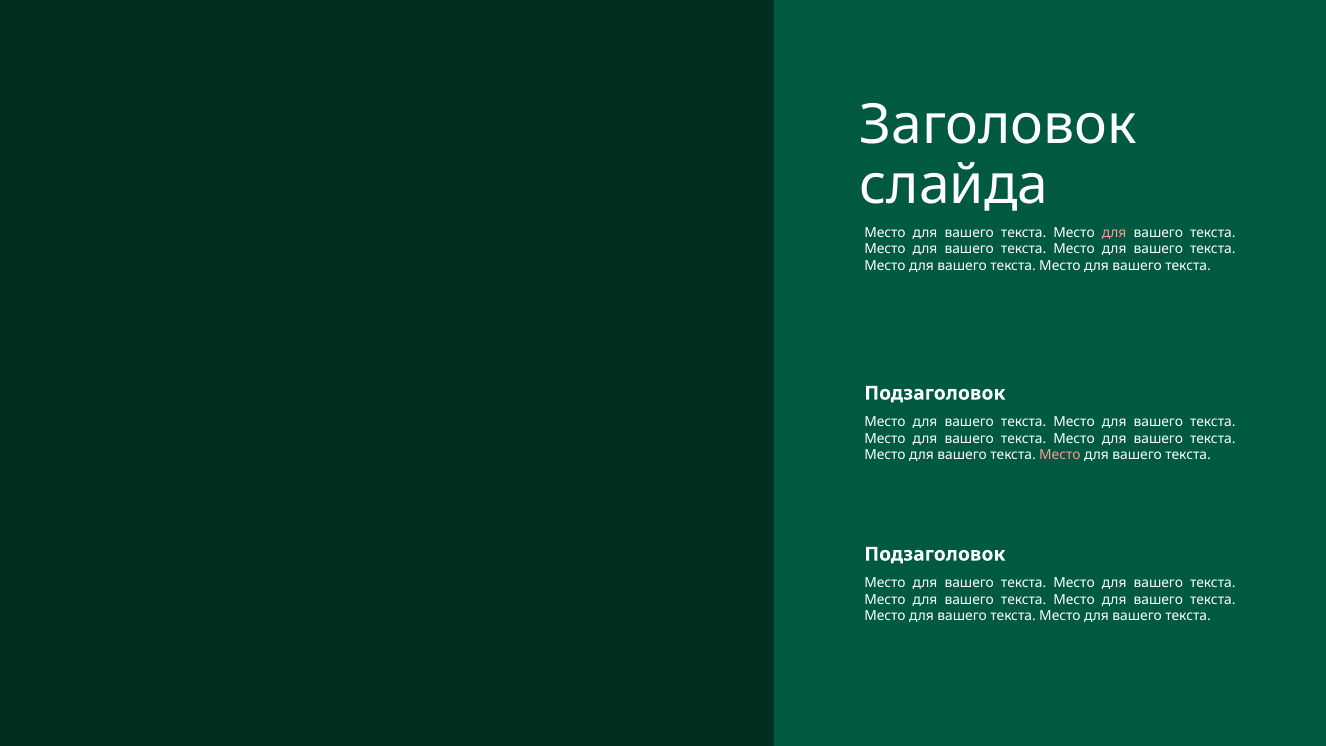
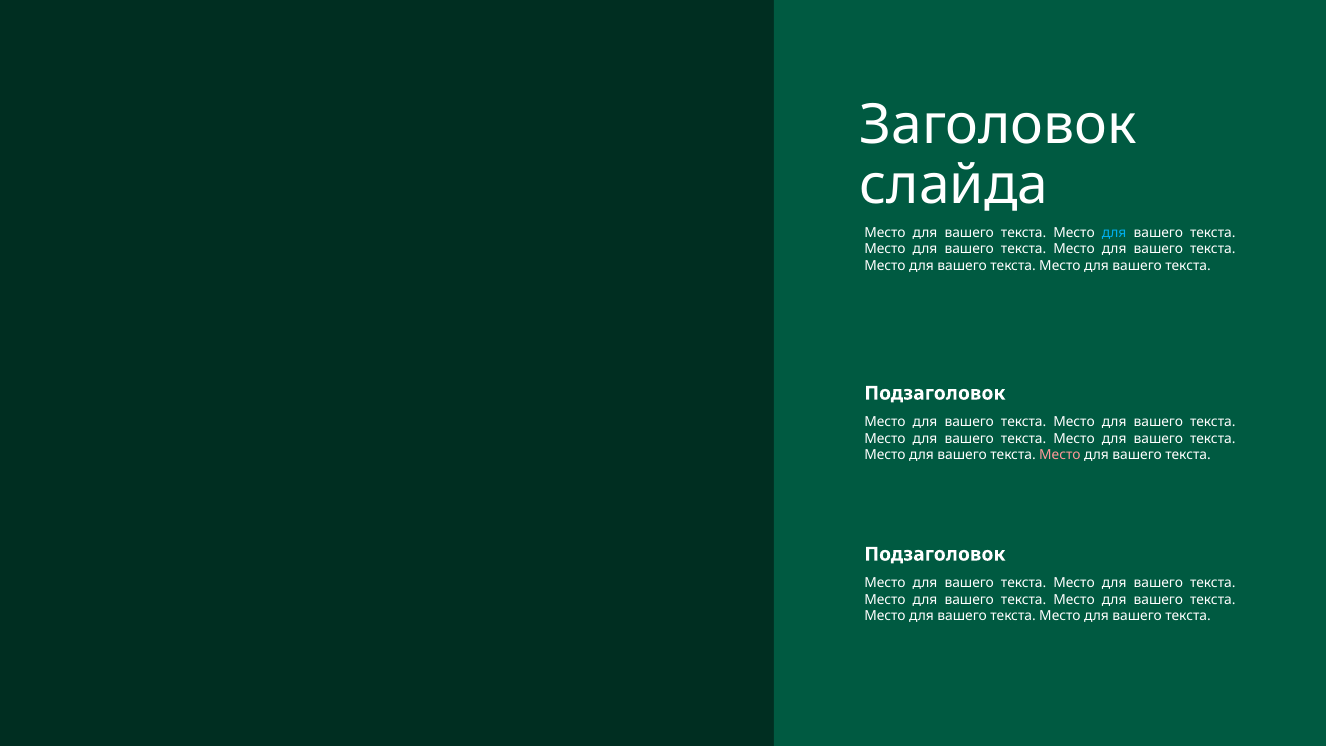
для at (1114, 233) colour: pink -> light blue
